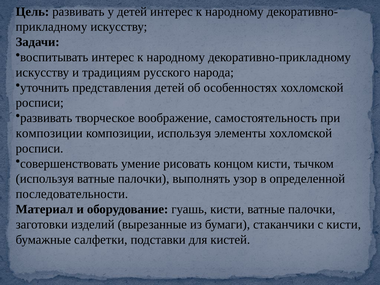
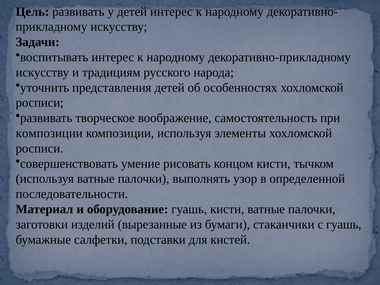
с кисти: кисти -> гуашь
